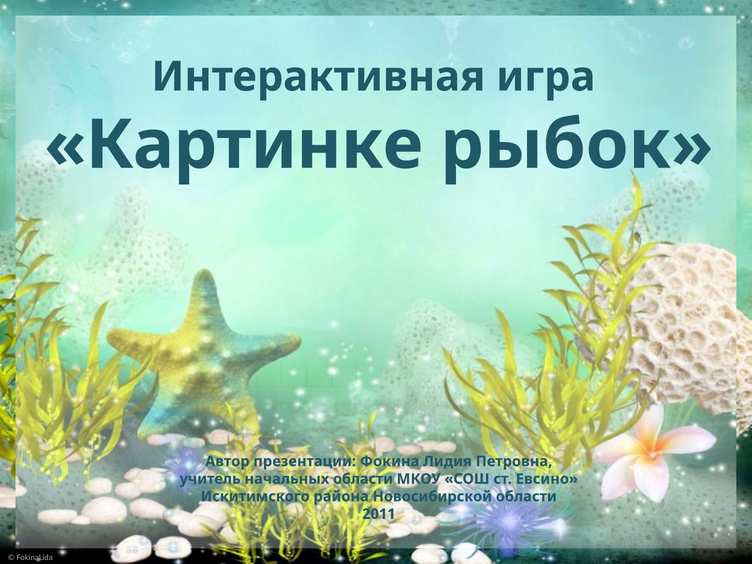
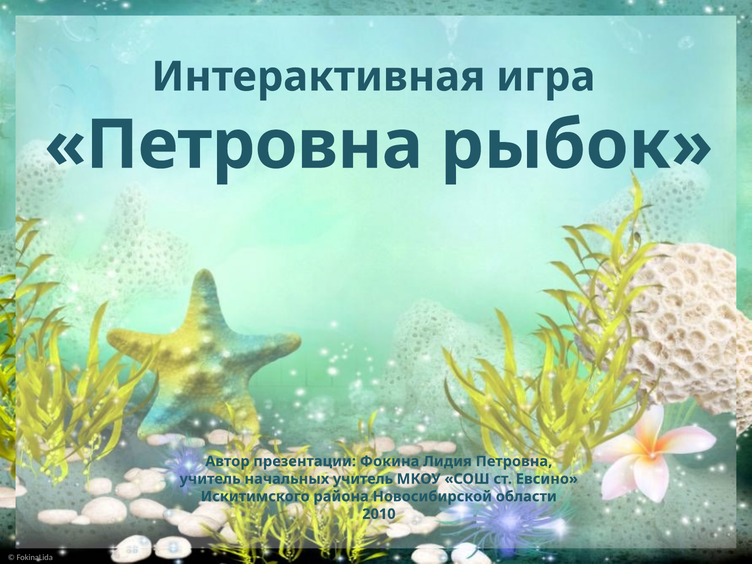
Картинке at (234, 145): Картинке -> Петровна
начальных области: области -> учитель
2011: 2011 -> 2010
